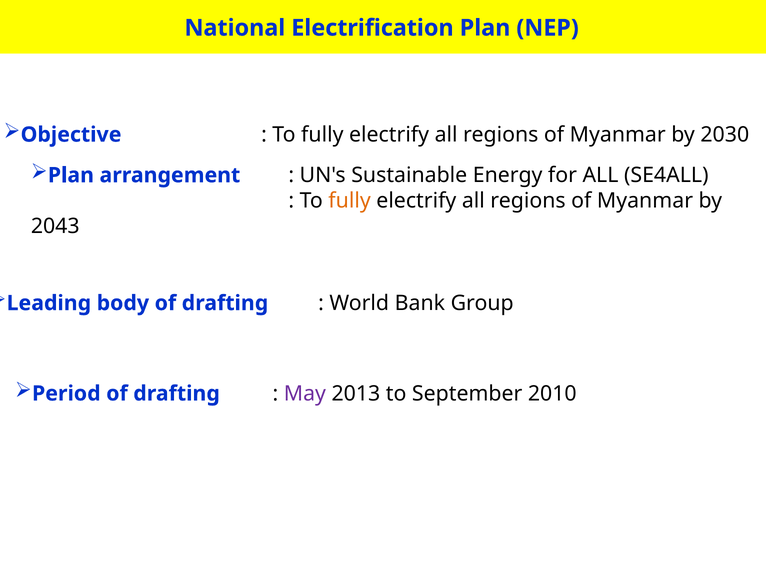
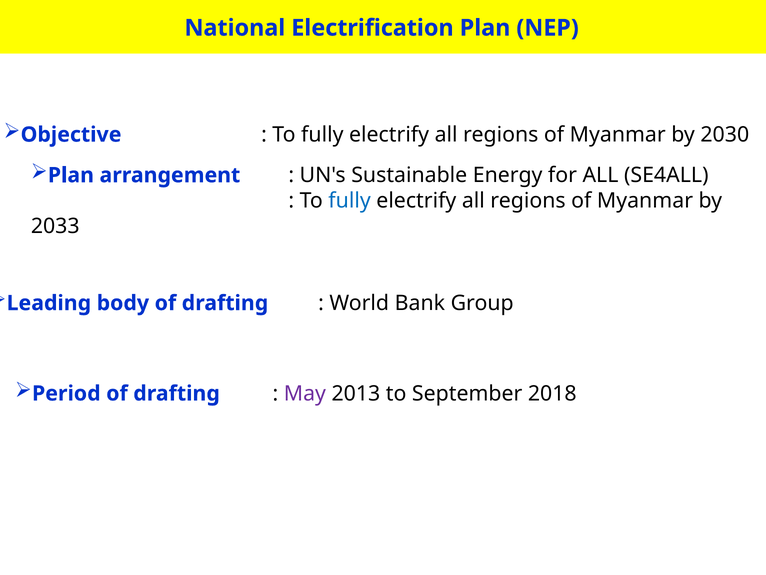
fully at (350, 201) colour: orange -> blue
2043: 2043 -> 2033
2010: 2010 -> 2018
